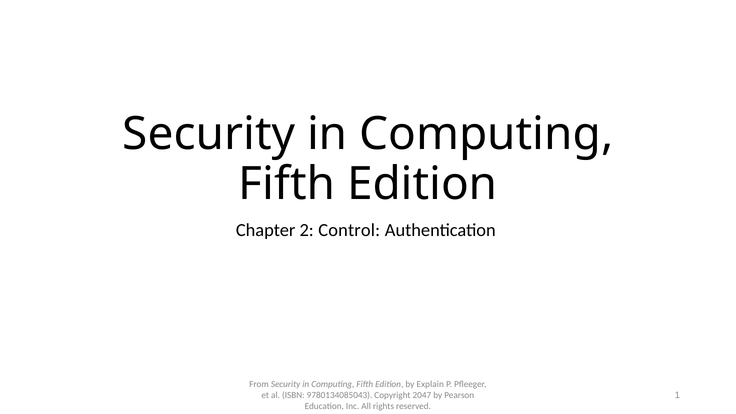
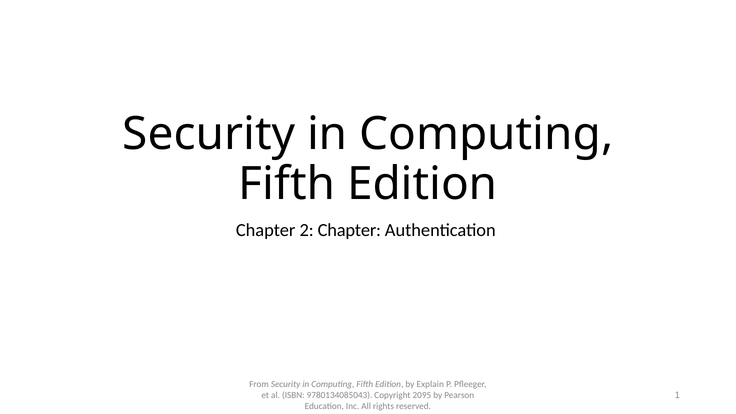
2 Control: Control -> Chapter
2047: 2047 -> 2095
